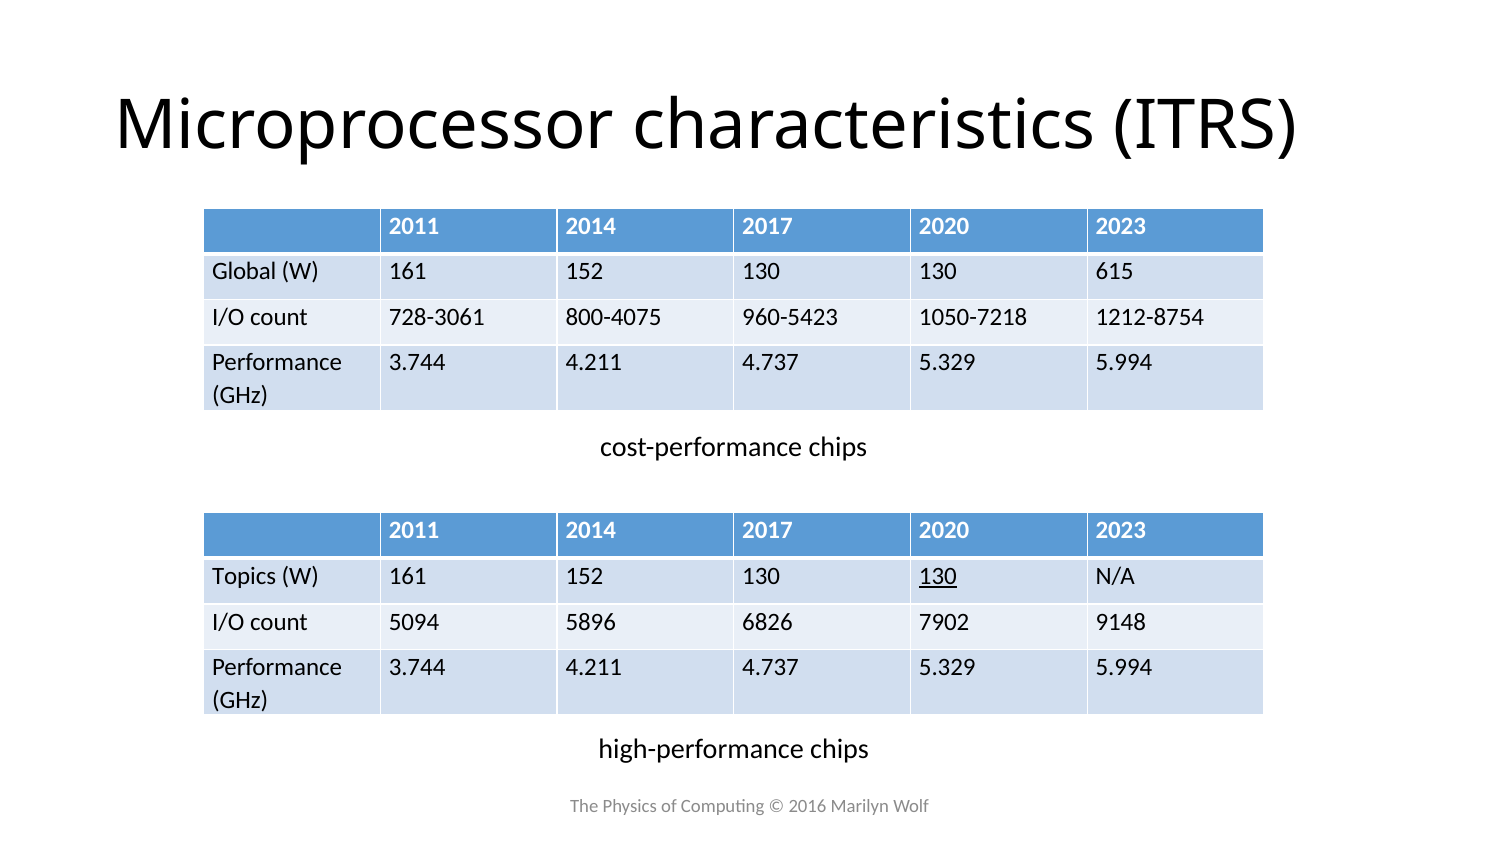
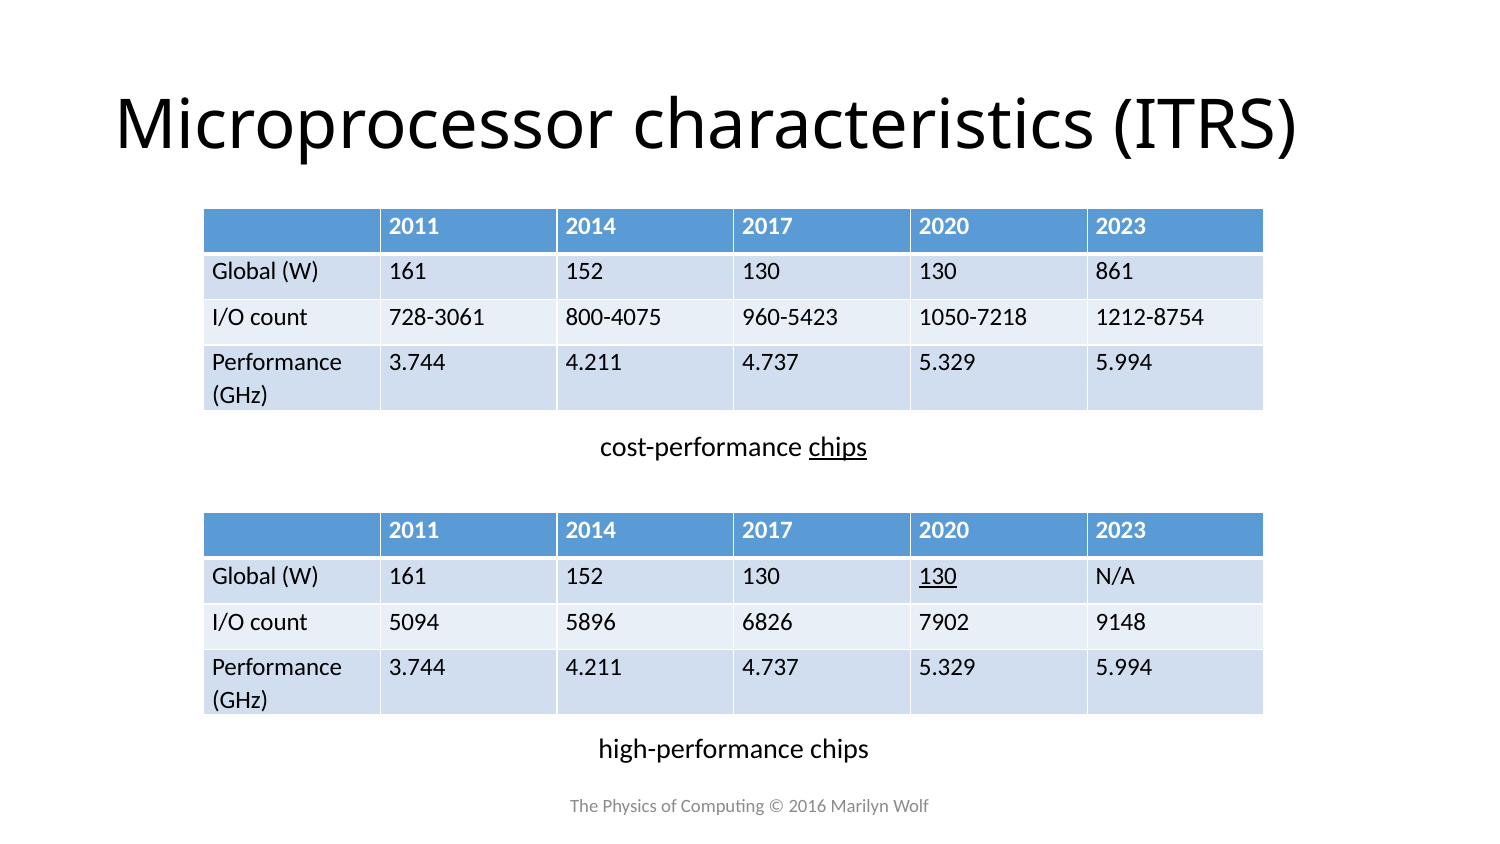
615: 615 -> 861
chips at (838, 447) underline: none -> present
Topics at (244, 576): Topics -> Global
